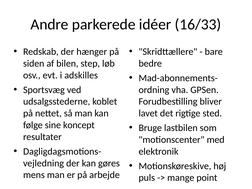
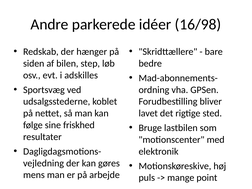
16/33: 16/33 -> 16/98
koncept: koncept -> friskhed
